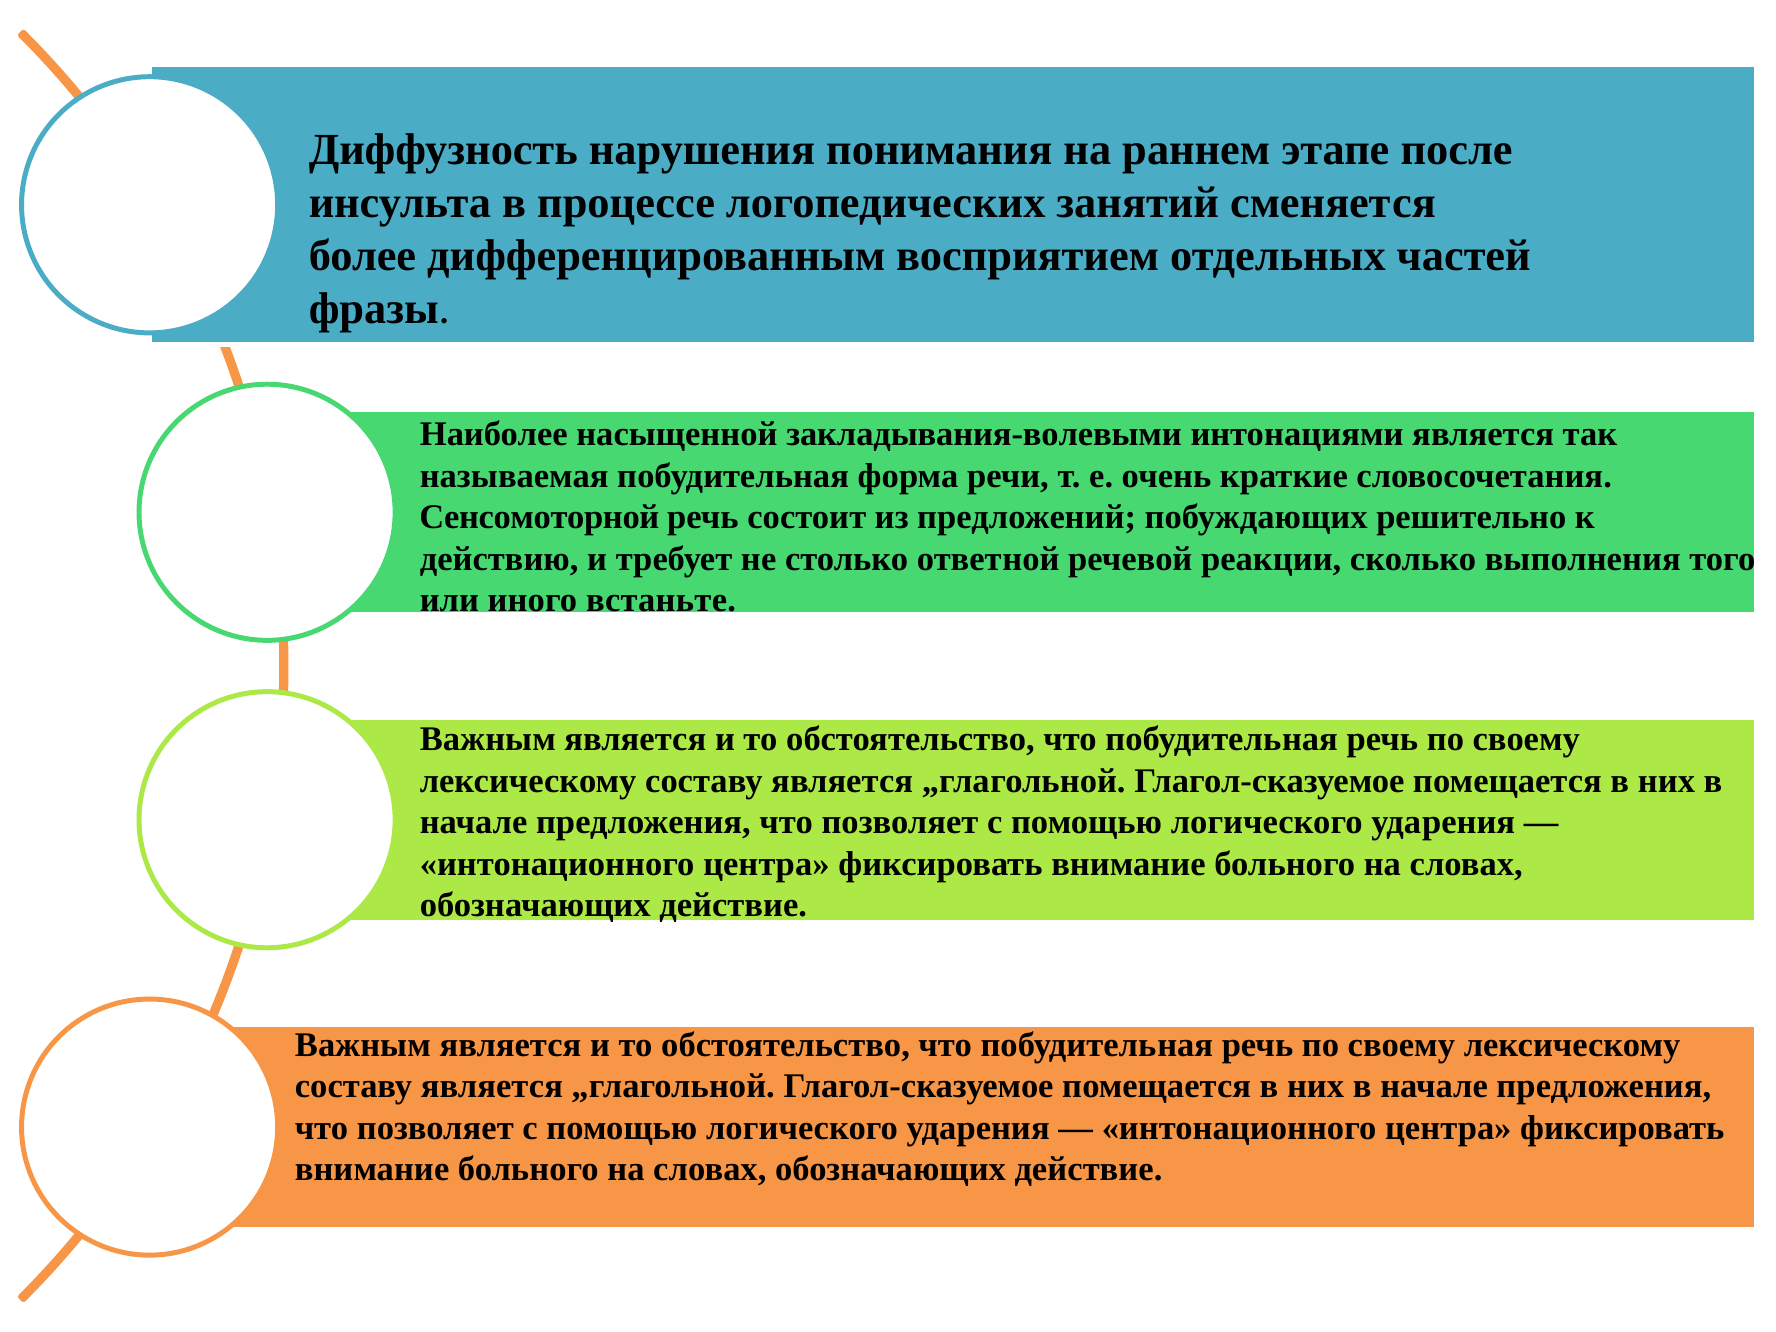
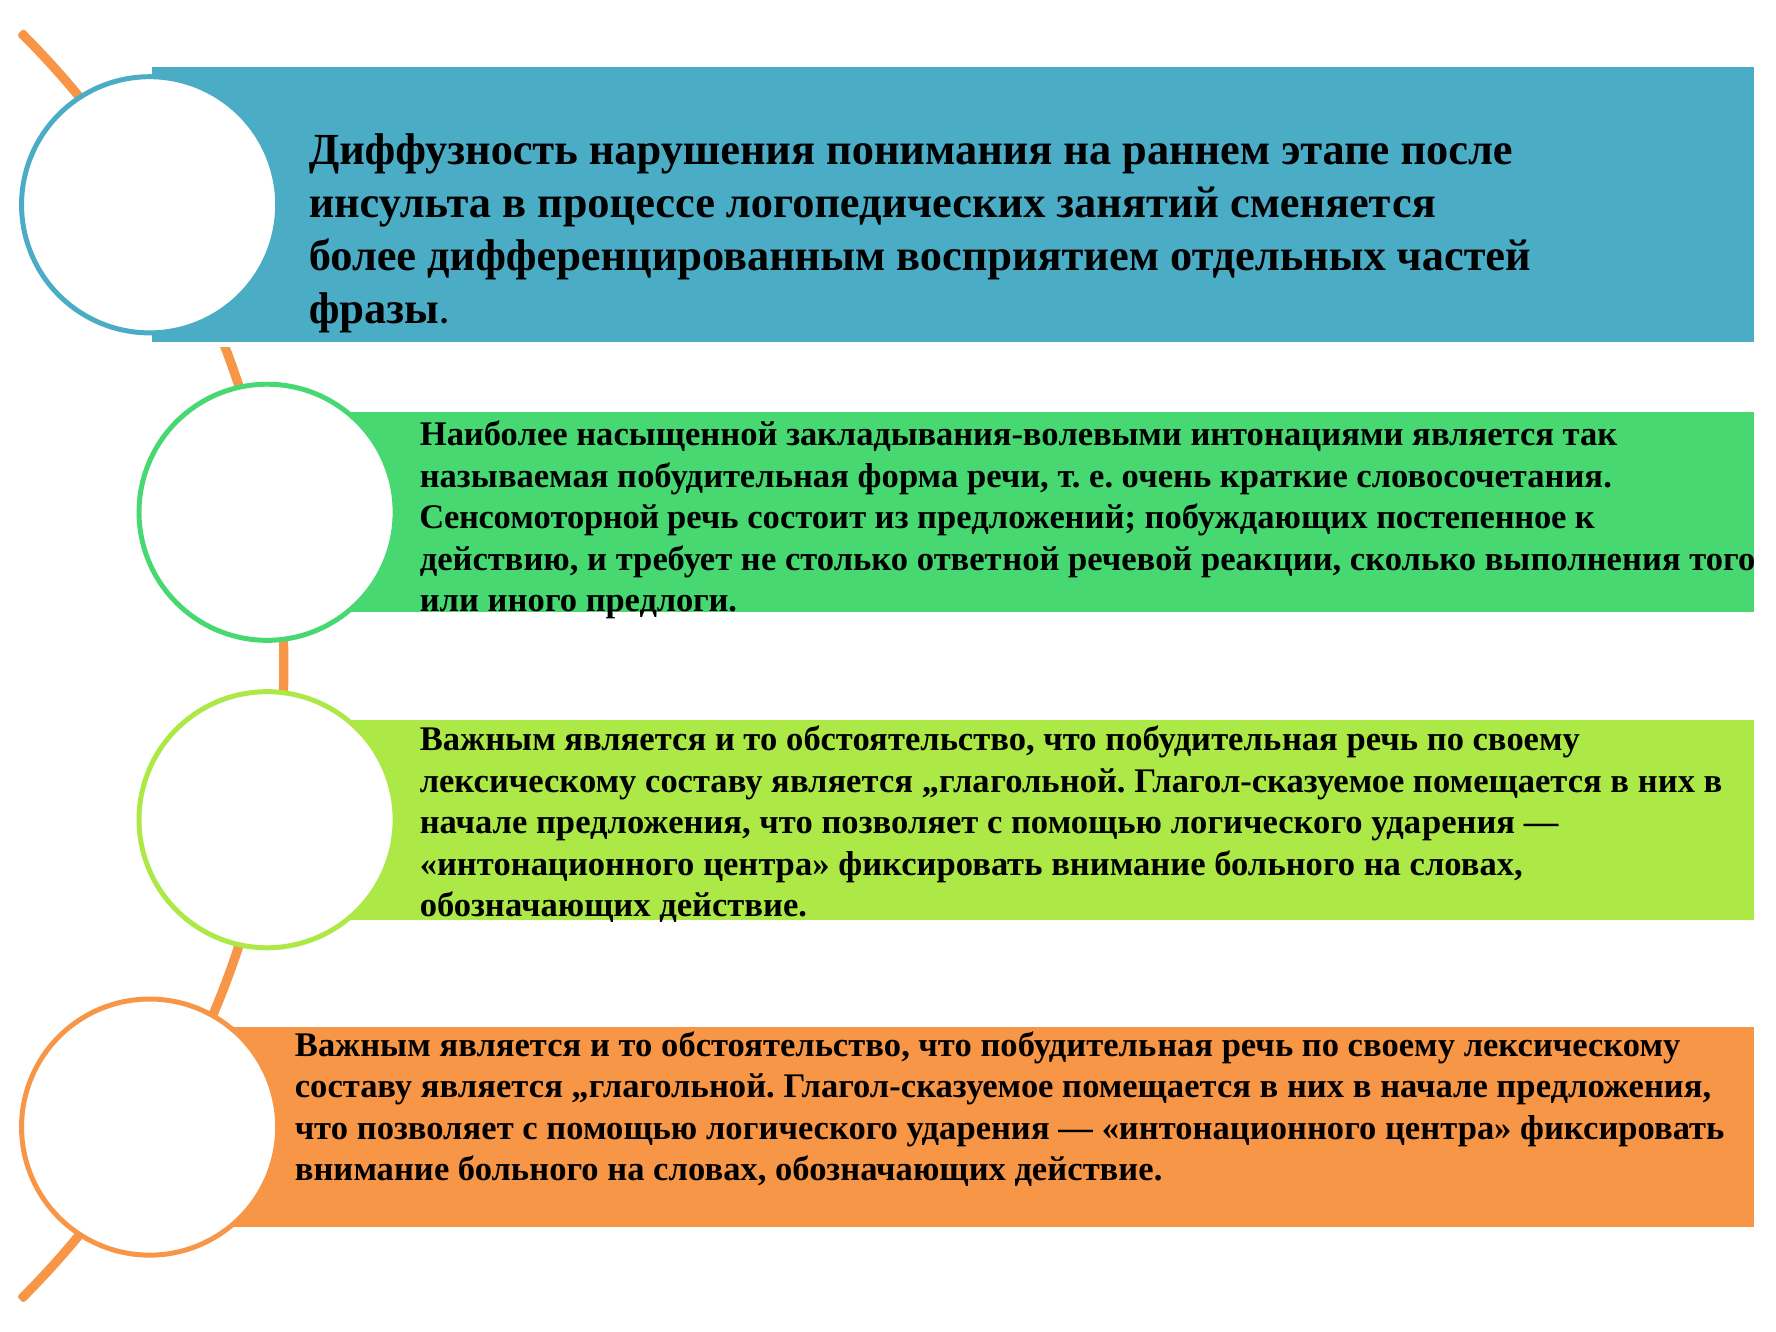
решительно: решительно -> постепенное
встаньте: встаньте -> предлоги
